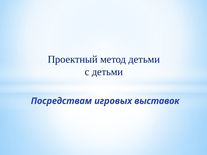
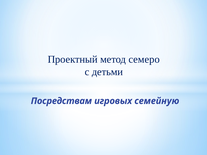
метод детьми: детьми -> семеро
выставок: выставок -> семейную
